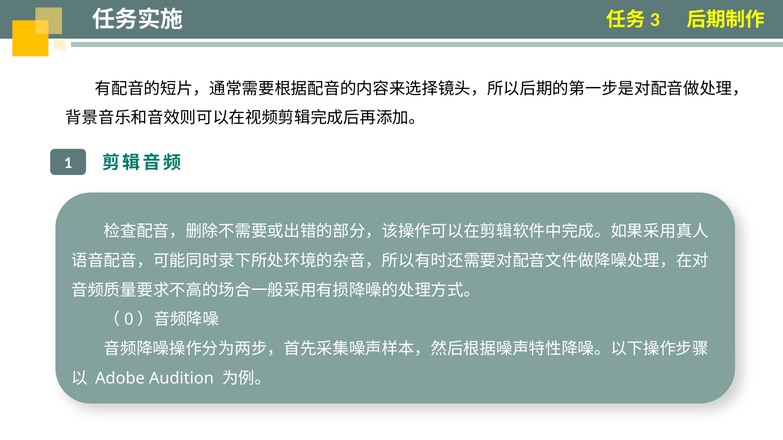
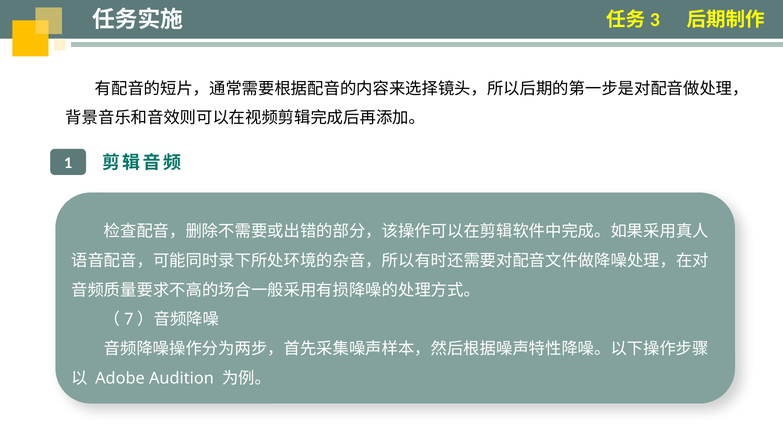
0: 0 -> 7
